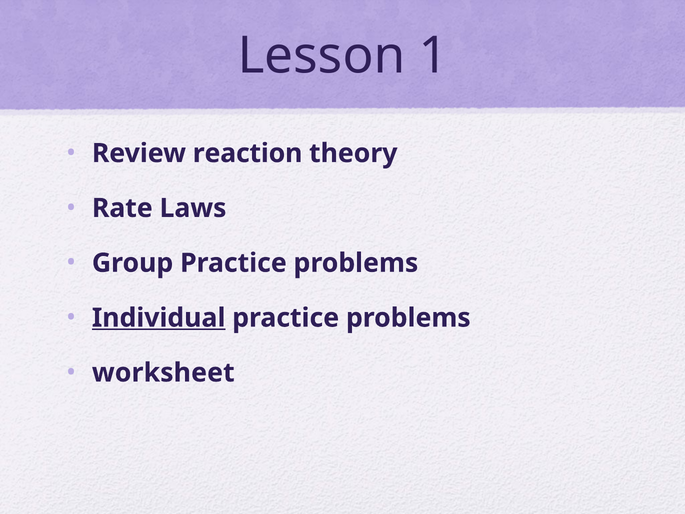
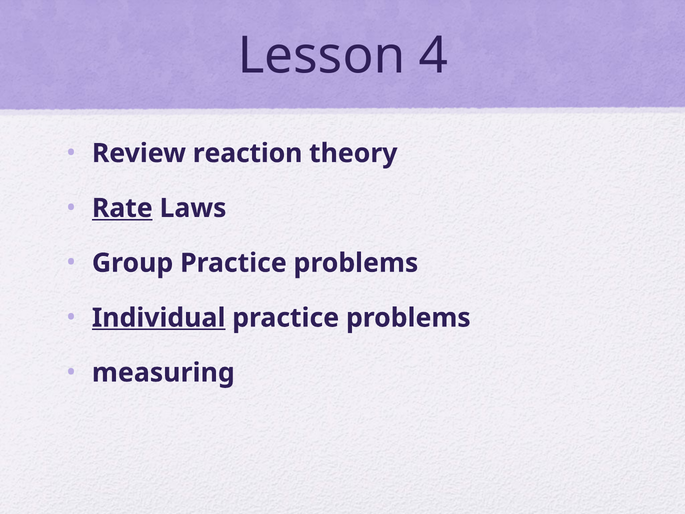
1: 1 -> 4
Rate underline: none -> present
worksheet: worksheet -> measuring
